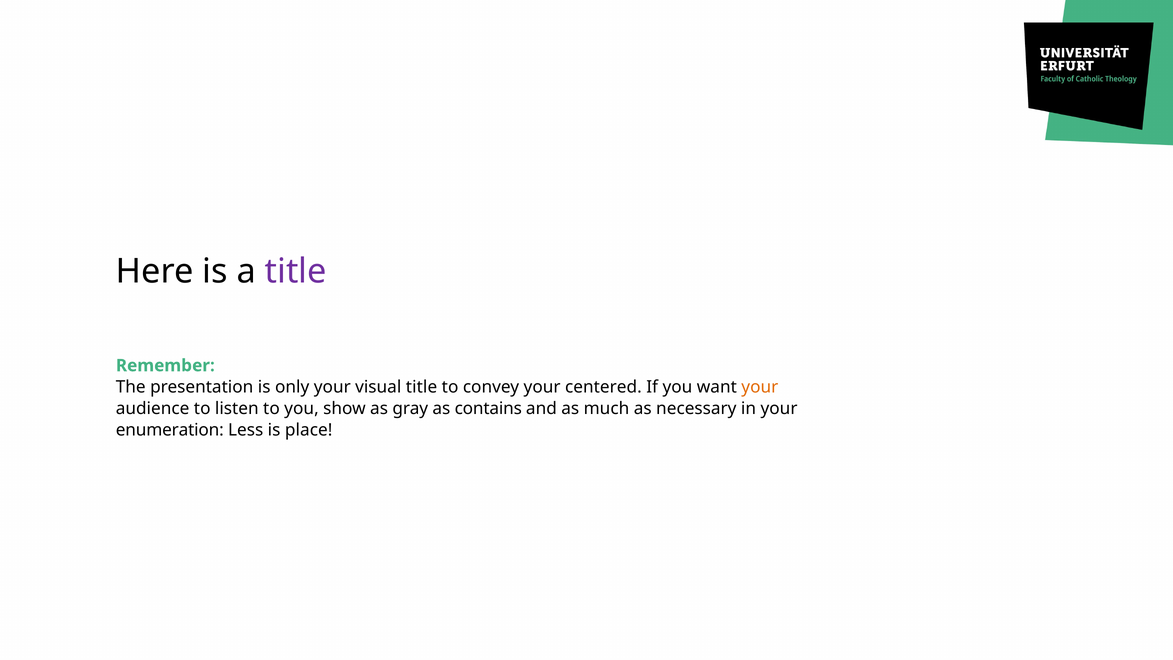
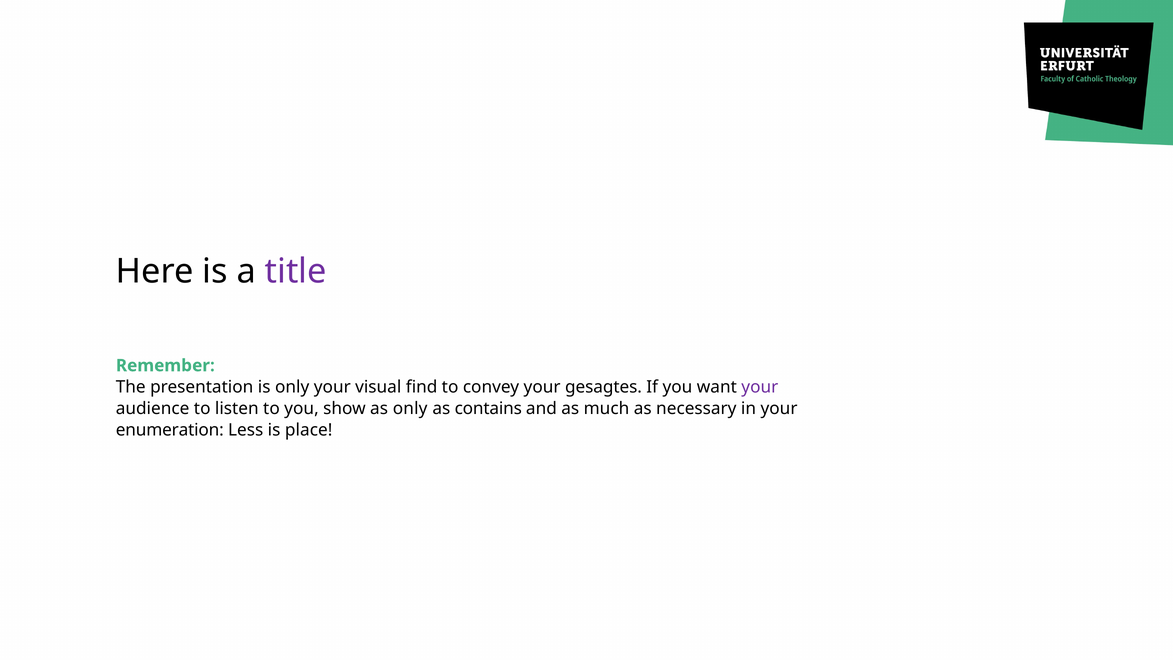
visual title: title -> find
centered: centered -> gesagtes
your at (760, 387) colour: orange -> purple
as gray: gray -> only
